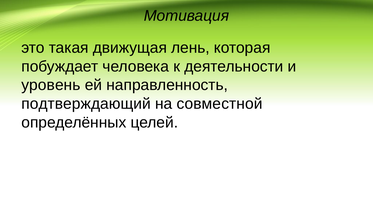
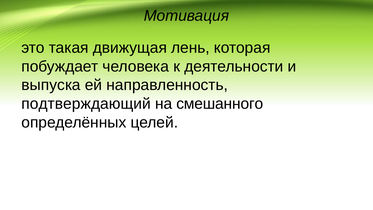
уровень: уровень -> выпуска
совместной: совместной -> смешанного
